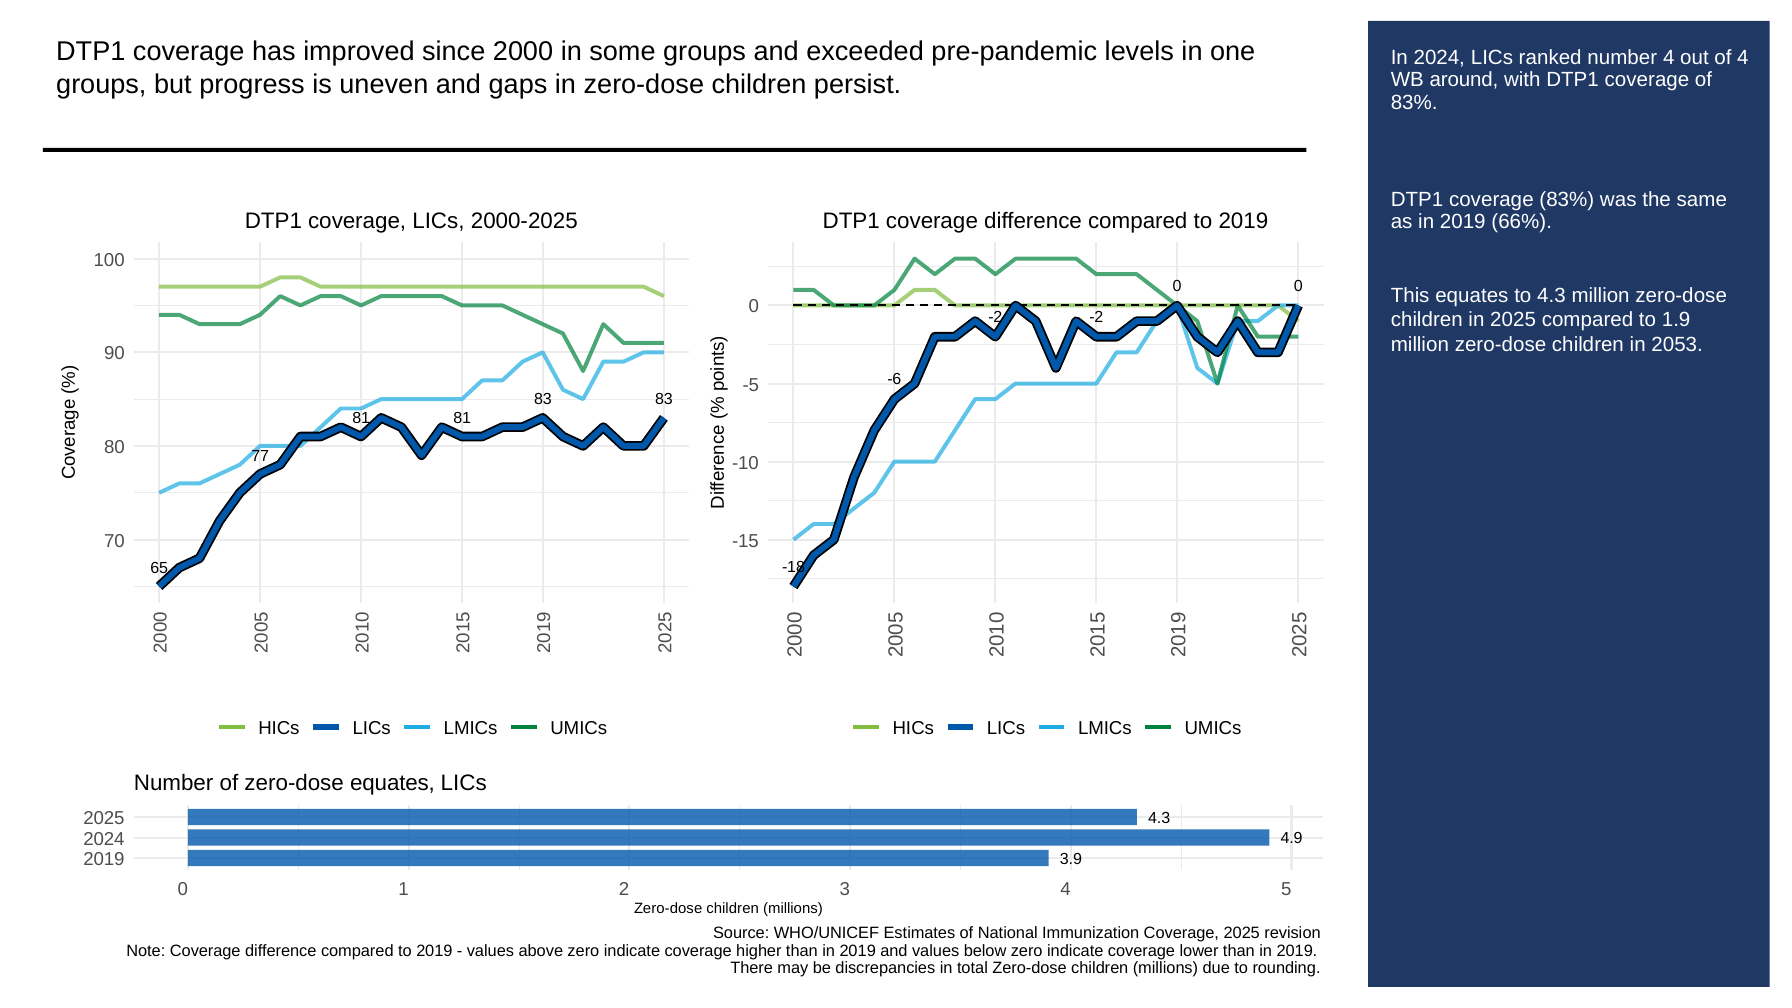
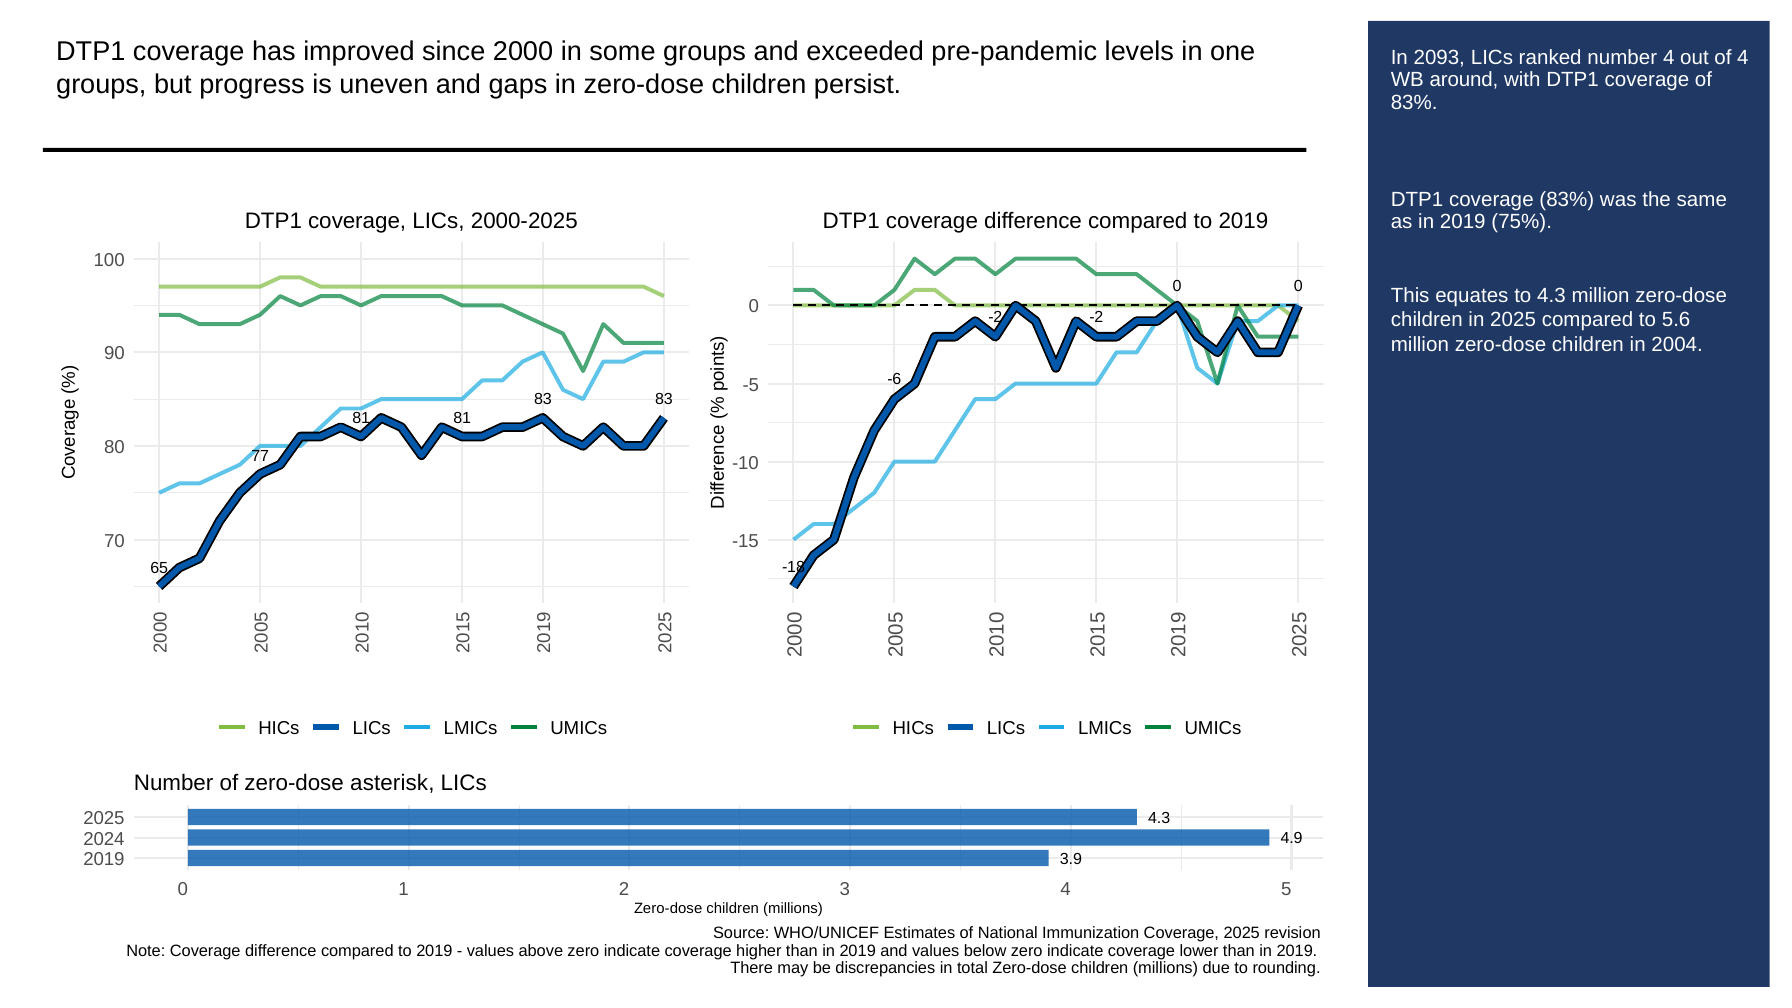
In 2024: 2024 -> 2093
66%: 66% -> 75%
1.9: 1.9 -> 5.6
2053: 2053 -> 2004
zero-dose equates: equates -> asterisk
